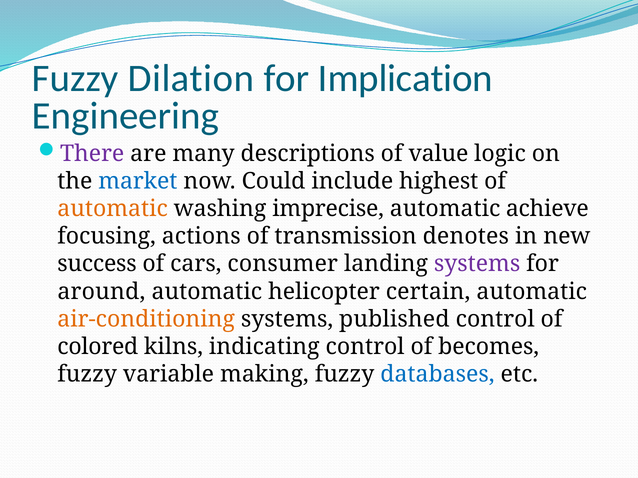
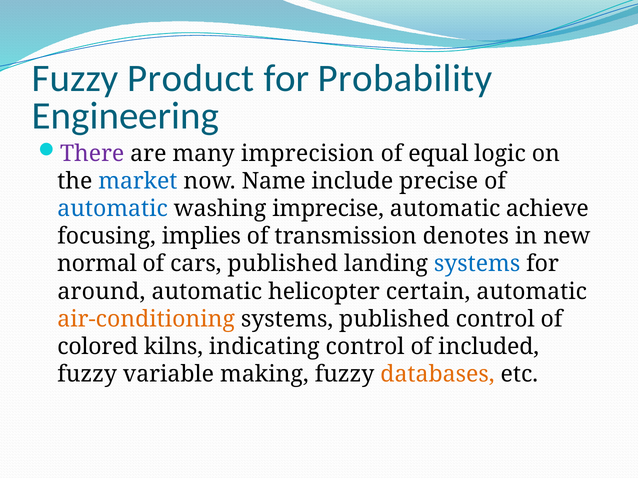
Dilation: Dilation -> Product
Implication: Implication -> Probability
descriptions: descriptions -> imprecision
value: value -> equal
Could: Could -> Name
highest: highest -> precise
automatic at (113, 209) colour: orange -> blue
actions: actions -> implies
success: success -> normal
cars consumer: consumer -> published
systems at (477, 264) colour: purple -> blue
becomes: becomes -> included
databases colour: blue -> orange
